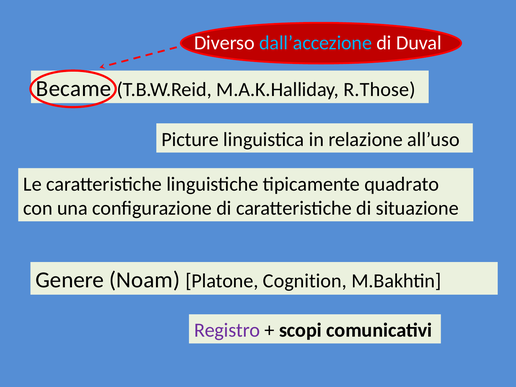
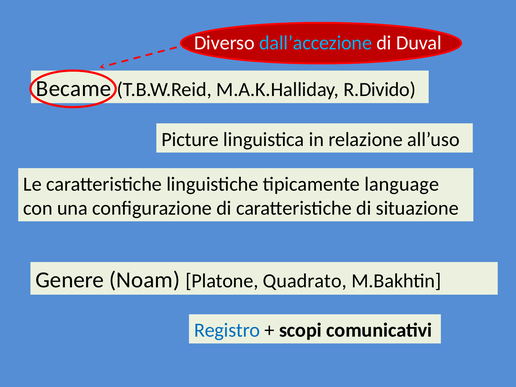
R.Those: R.Those -> R.Divido
quadrato: quadrato -> language
Cognition: Cognition -> Quadrato
Registro colour: purple -> blue
